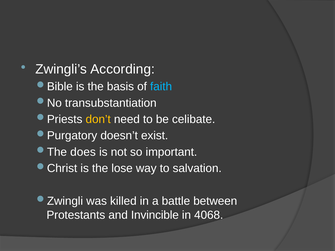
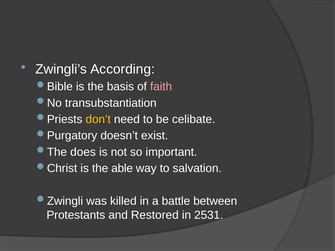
faith colour: light blue -> pink
lose: lose -> able
Invincible: Invincible -> Restored
4068: 4068 -> 2531
